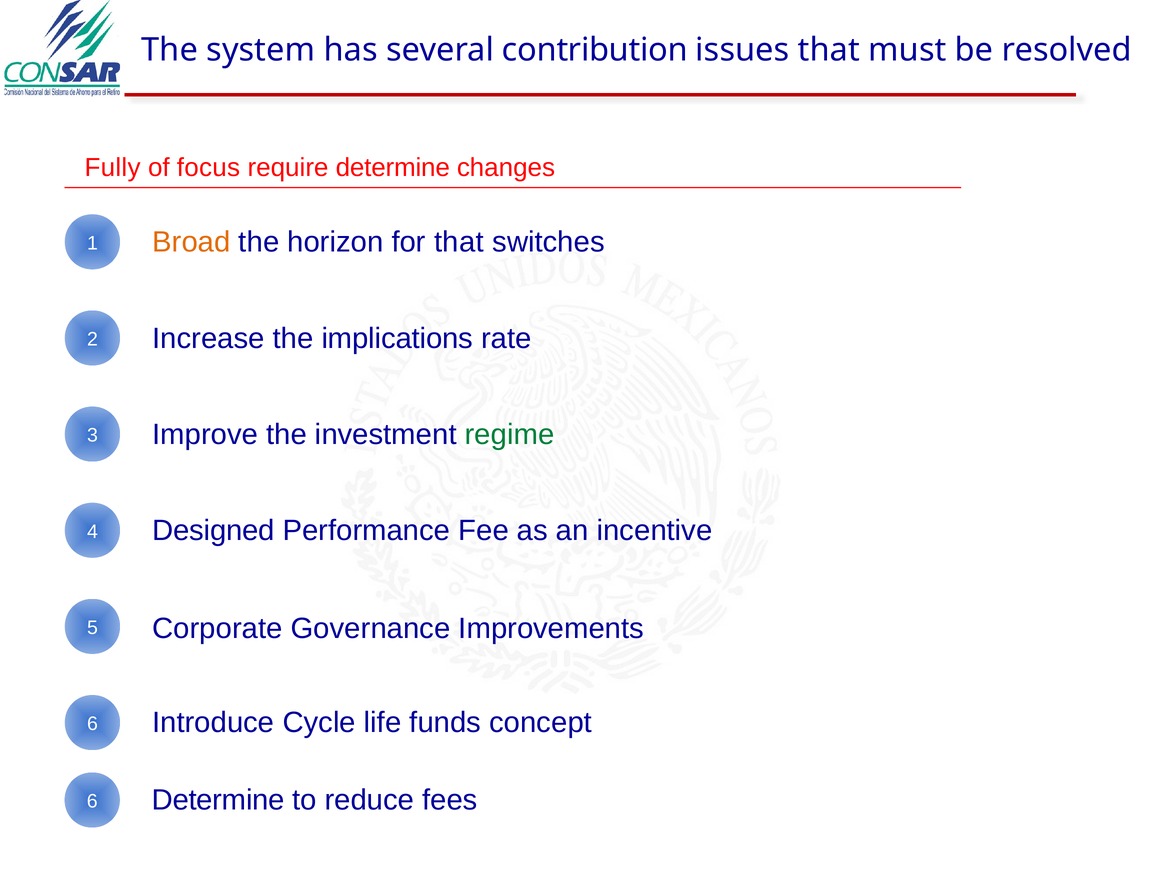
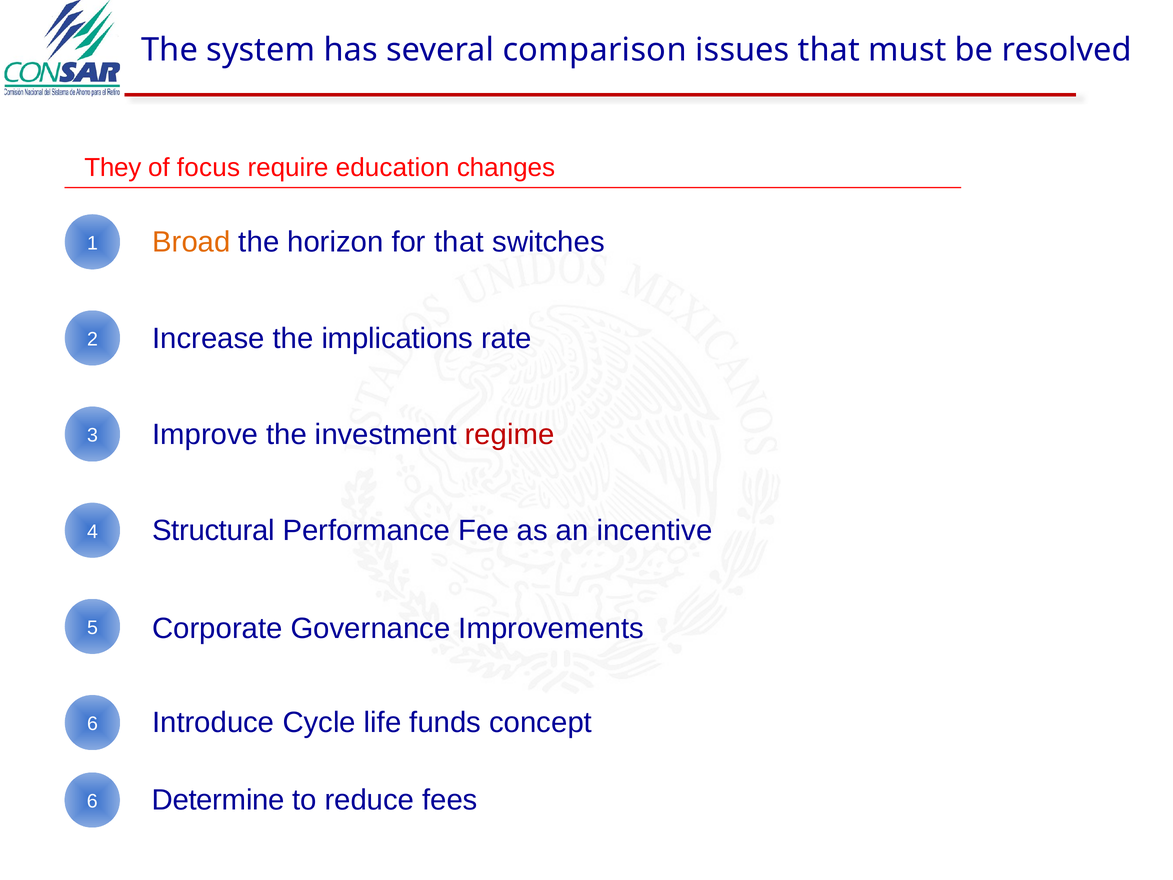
contribution: contribution -> comparison
Fully: Fully -> They
require determine: determine -> education
regime colour: green -> red
Designed: Designed -> Structural
